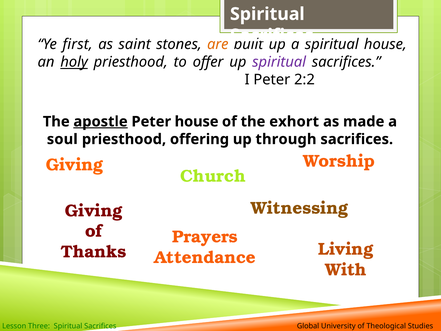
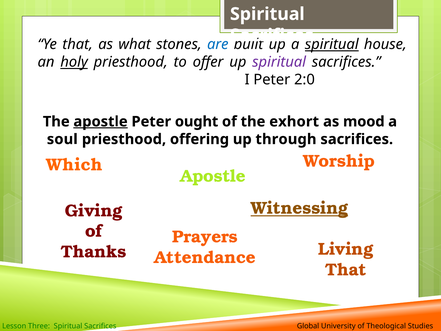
Ye first: first -> that
saint: saint -> what
are colour: orange -> blue
spiritual at (332, 44) underline: none -> present
2:2: 2:2 -> 2:0
Peter house: house -> ought
made: made -> mood
Giving at (75, 165): Giving -> Which
Church at (213, 176): Church -> Apostle
Witnessing underline: none -> present
With at (346, 270): With -> That
